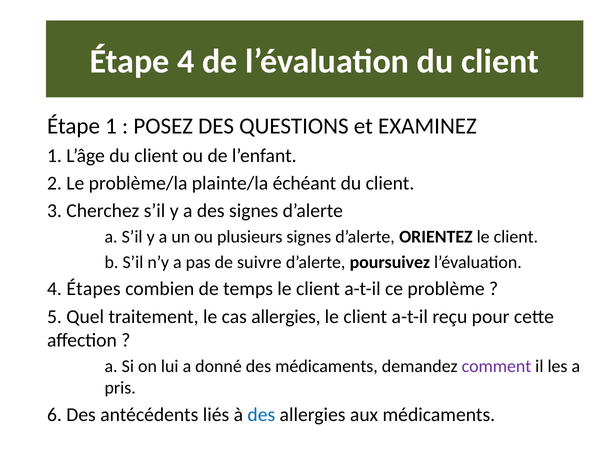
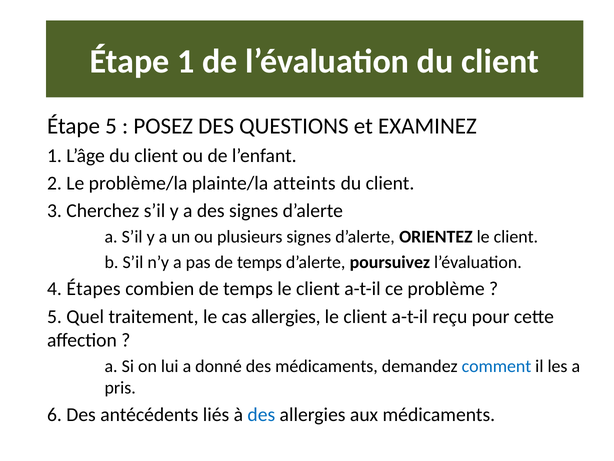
Étape 4: 4 -> 1
Étape 1: 1 -> 5
échéant: échéant -> atteints
pas de suivre: suivre -> temps
comment colour: purple -> blue
